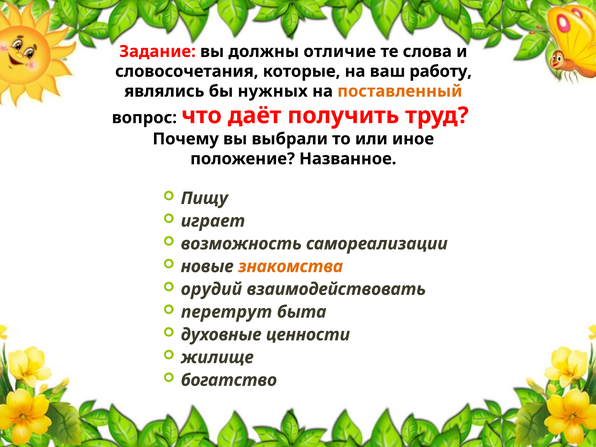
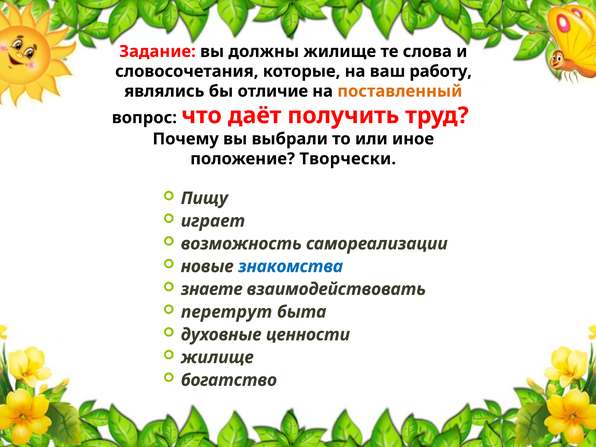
должны отличие: отличие -> жилище
нужных: нужных -> отличие
Названное: Названное -> Творчески
знакомства colour: orange -> blue
орудий: орудий -> знаете
